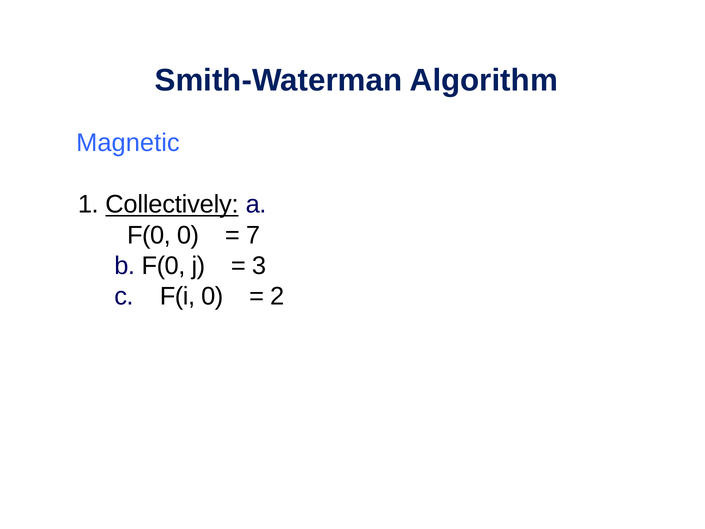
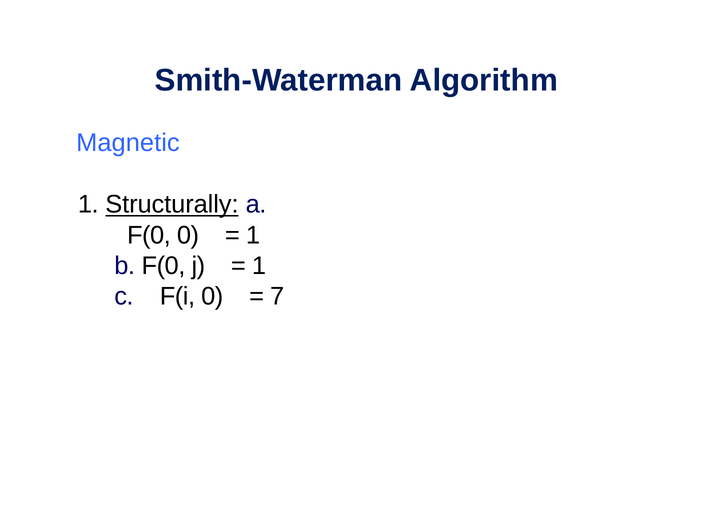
Collectively: Collectively -> Structurally
7 at (253, 235): 7 -> 1
3 at (259, 266): 3 -> 1
2: 2 -> 7
